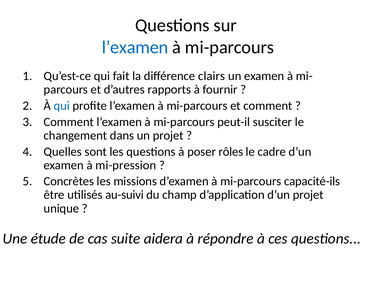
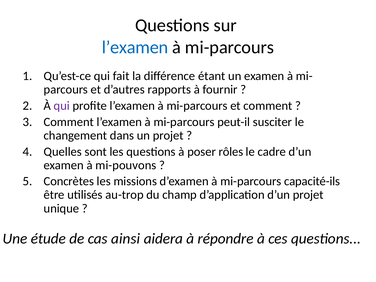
clairs: clairs -> étant
qui at (62, 106) colour: blue -> purple
mi-pression: mi-pression -> mi-pouvons
au-suivi: au-suivi -> au-trop
suite: suite -> ainsi
